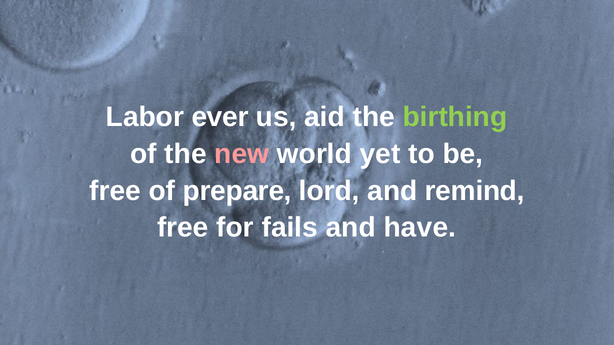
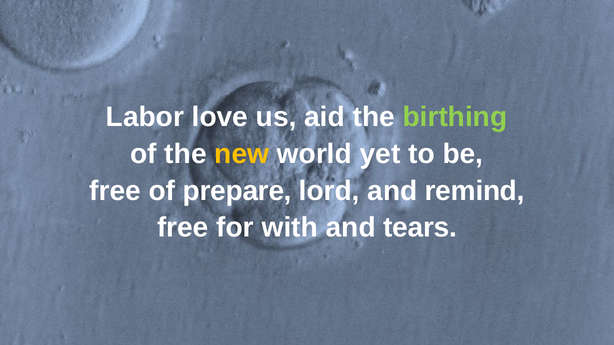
ever: ever -> love
new colour: pink -> yellow
fails: fails -> with
have: have -> tears
